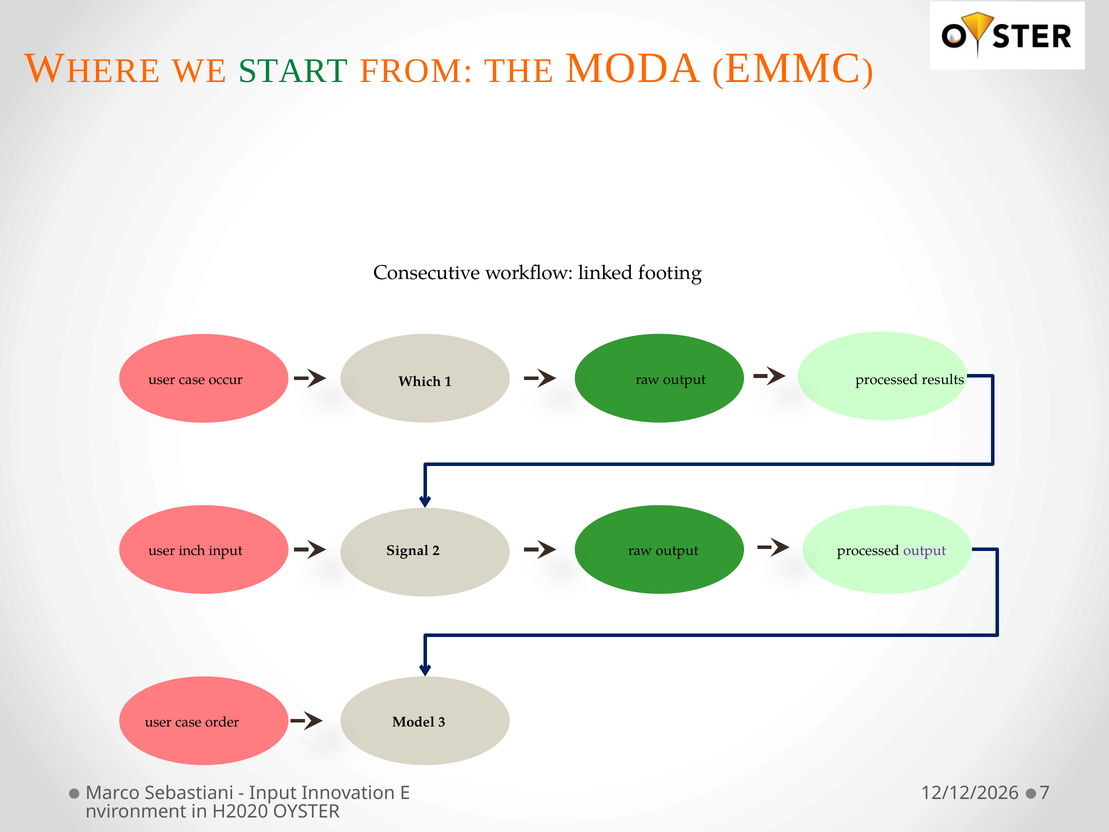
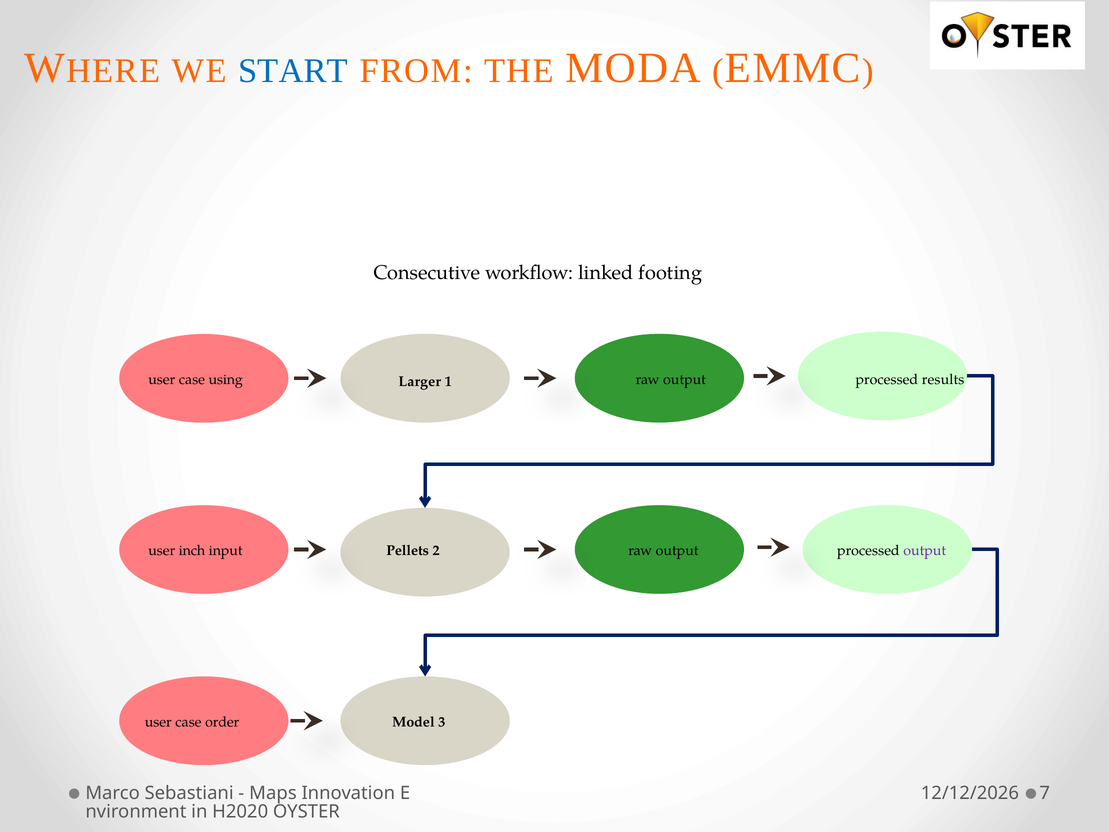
START colour: green -> blue
occur: occur -> using
Which: Which -> Larger
Signal: Signal -> Pellets
Input at (273, 793): Input -> Maps
